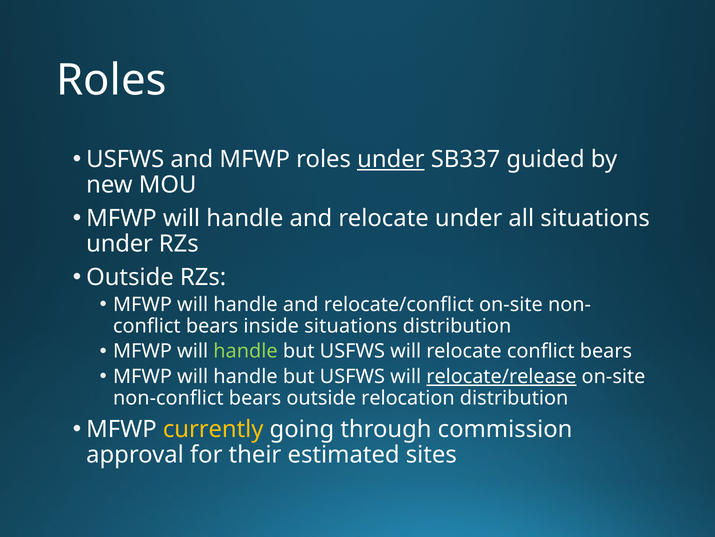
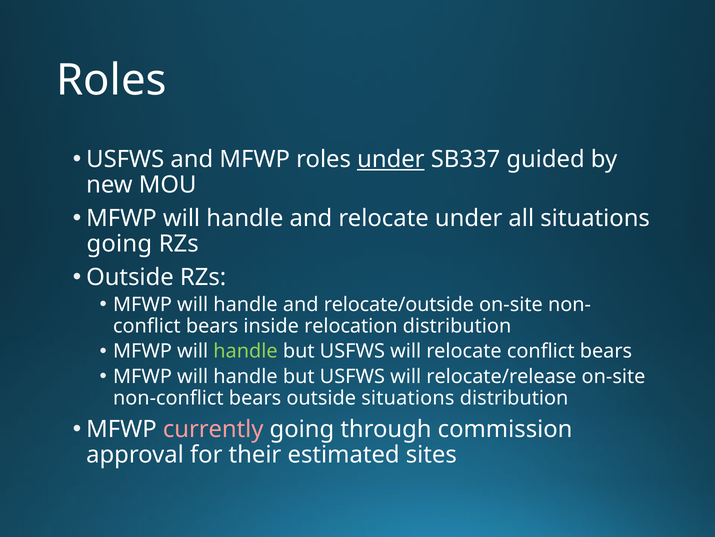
under at (120, 244): under -> going
relocate/conflict: relocate/conflict -> relocate/outside
inside situations: situations -> relocation
relocate/release underline: present -> none
outside relocation: relocation -> situations
currently colour: yellow -> pink
